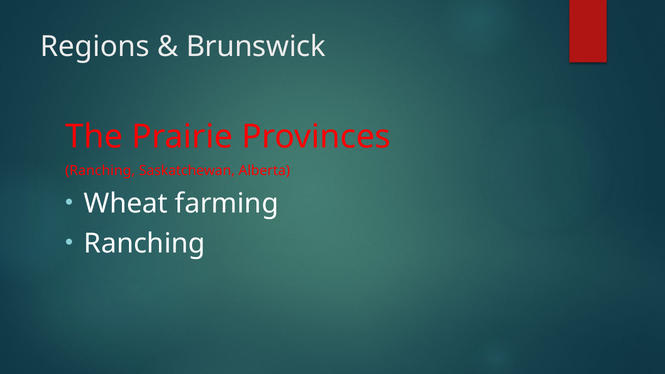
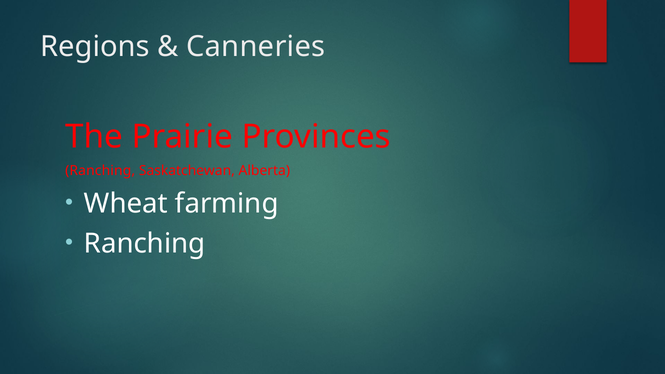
Brunswick: Brunswick -> Canneries
